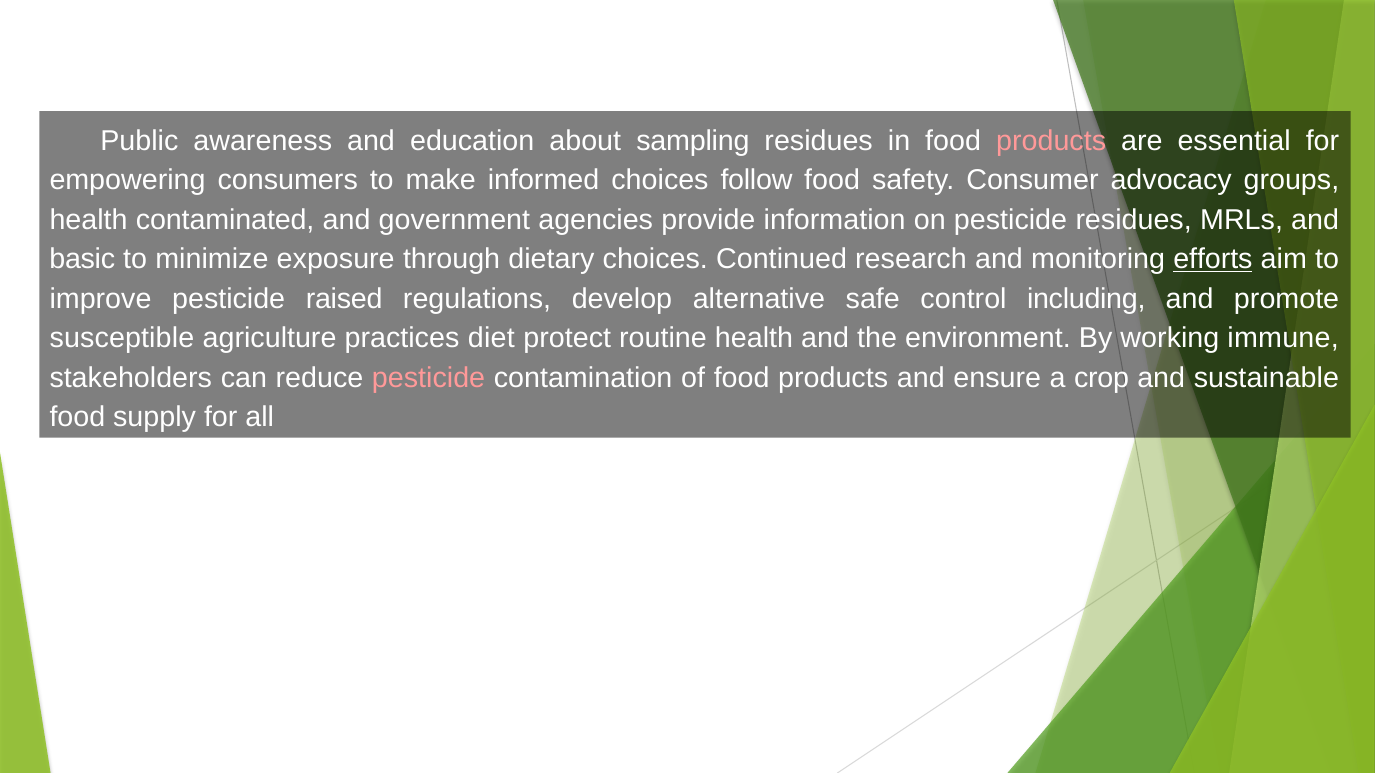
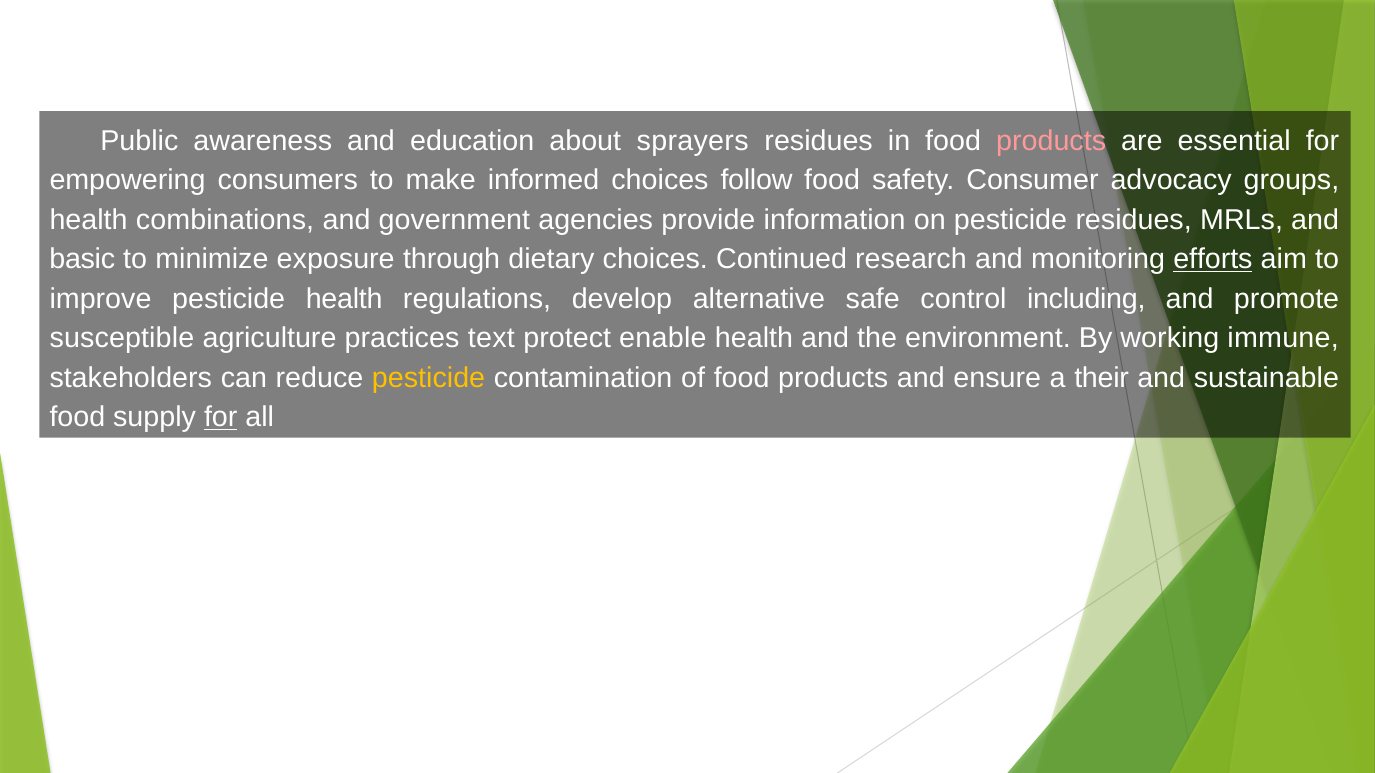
sampling: sampling -> sprayers
contaminated: contaminated -> combinations
pesticide raised: raised -> health
diet: diet -> text
routine: routine -> enable
pesticide at (429, 378) colour: pink -> yellow
crop: crop -> their
for at (221, 418) underline: none -> present
